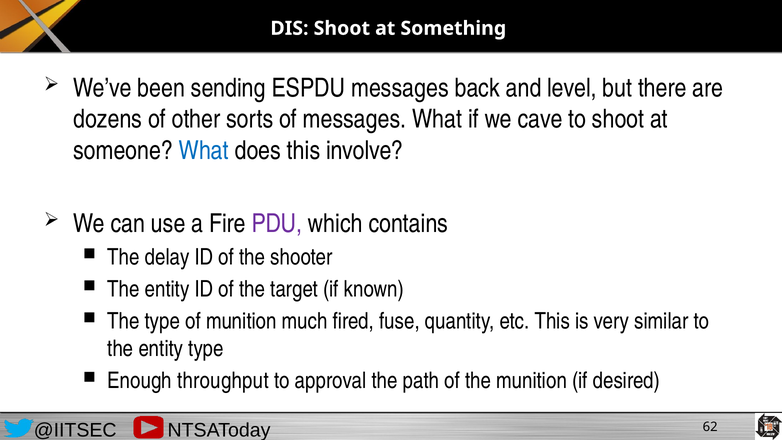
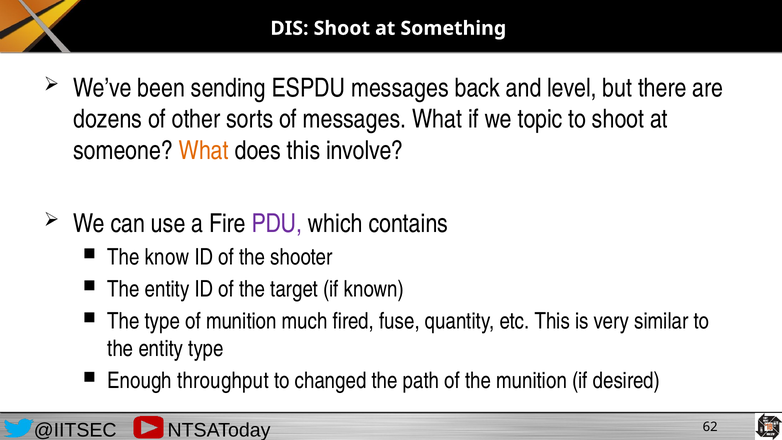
cave: cave -> topic
What at (204, 151) colour: blue -> orange
delay: delay -> know
approval: approval -> changed
